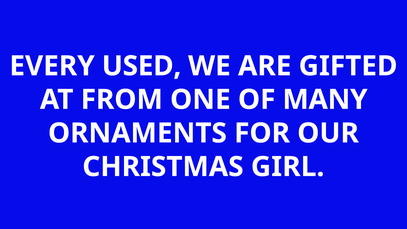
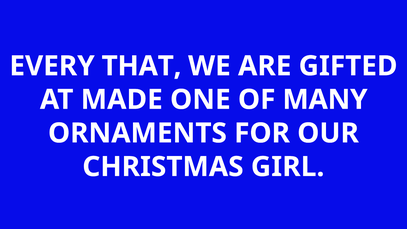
USED: USED -> THAT
FROM: FROM -> MADE
